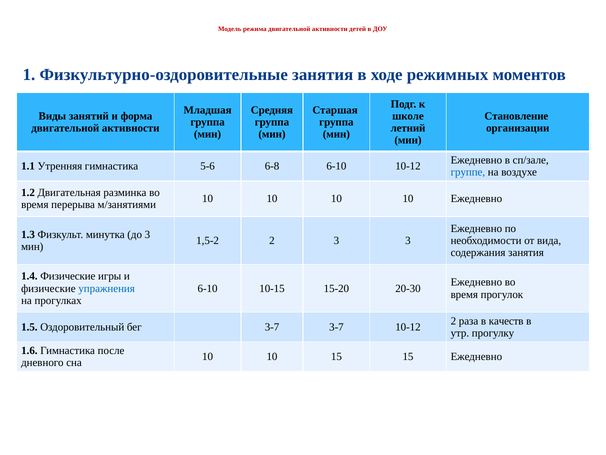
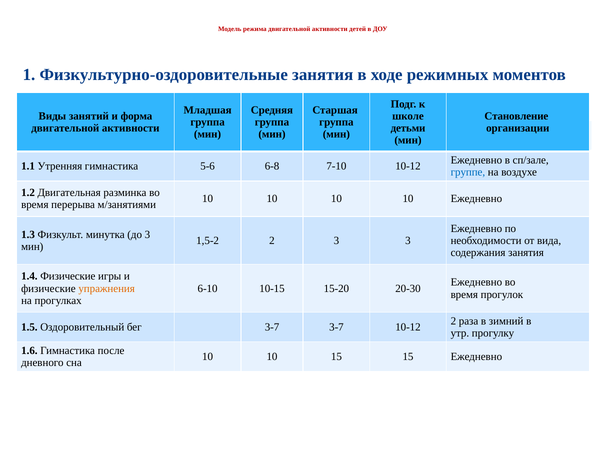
летний: летний -> детьми
6-8 6-10: 6-10 -> 7-10
упражнения colour: blue -> orange
качеств: качеств -> зимний
